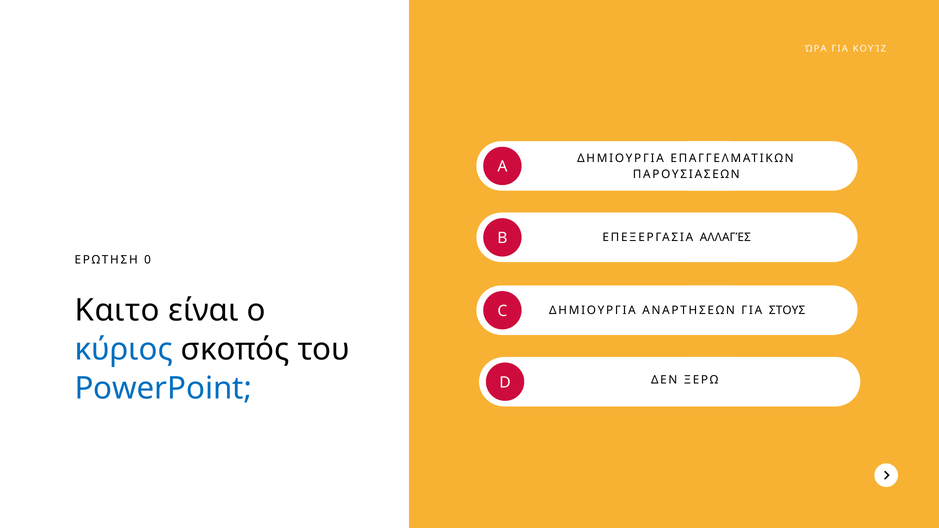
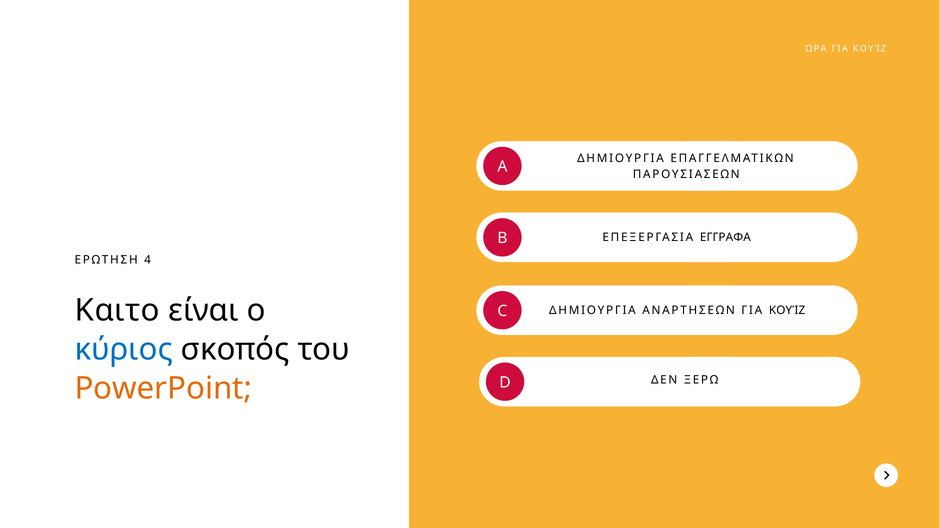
ΑΛΛΑΓΈΣ: ΑΛΛΑΓΈΣ -> ΕΓΓΡΑΦΑ
0: 0 -> 4
ΑΝΑΡΤΗΣΕΩΝ ΓΙΑ ΣΤΟΥΣ: ΣΤΟΥΣ -> ΚΟΥΊΖ
PowerPoint colour: blue -> orange
